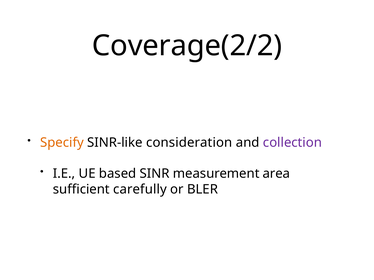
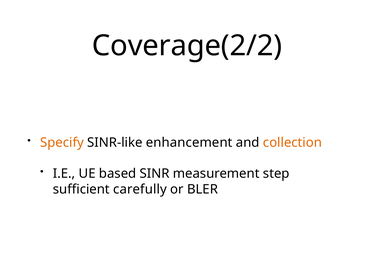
consideration: consideration -> enhancement
collection colour: purple -> orange
area: area -> step
